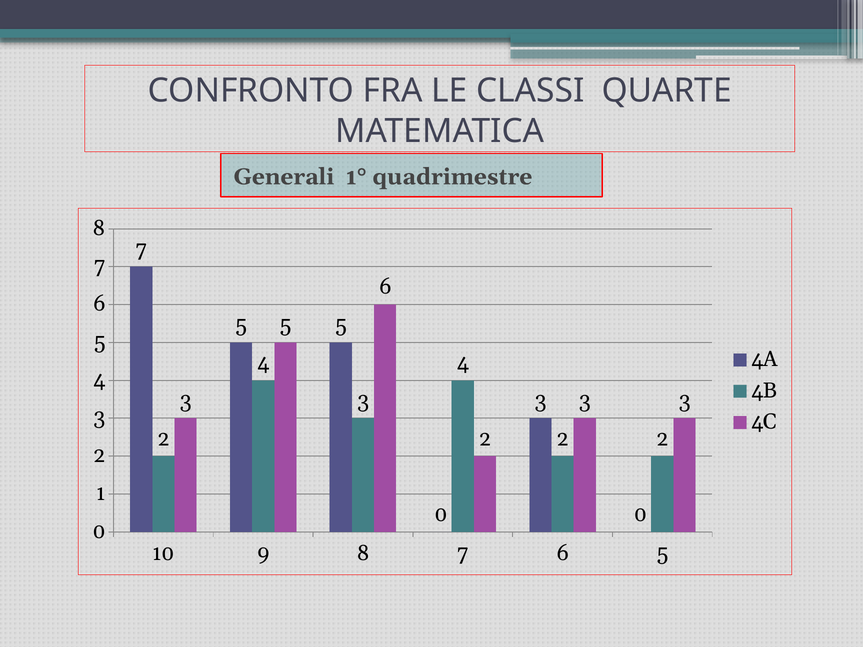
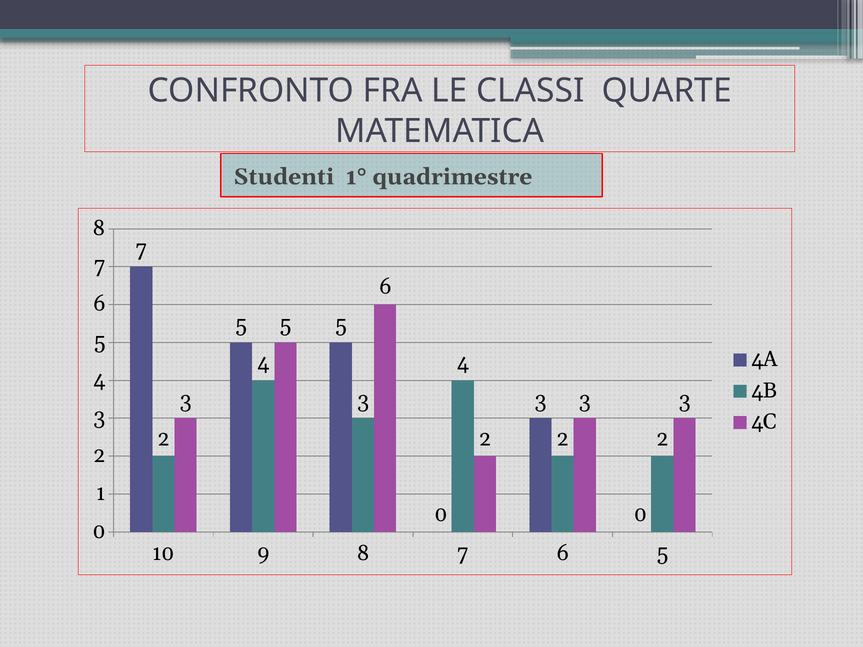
Generali: Generali -> Studenti
